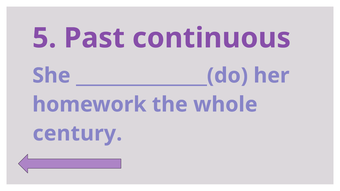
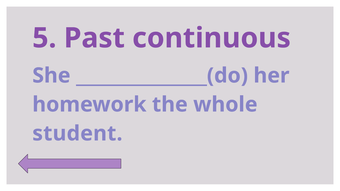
century: century -> student
